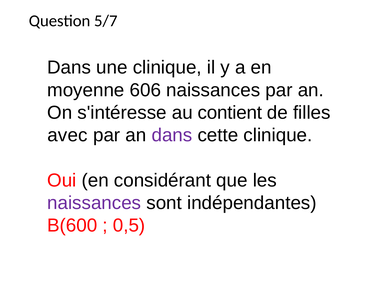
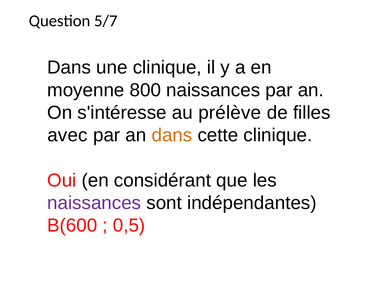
606: 606 -> 800
contient: contient -> prélève
dans at (172, 135) colour: purple -> orange
